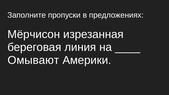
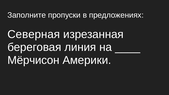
Мёрчисон: Мёрчисон -> Северная
Омывают: Омывают -> Мёрчисон
